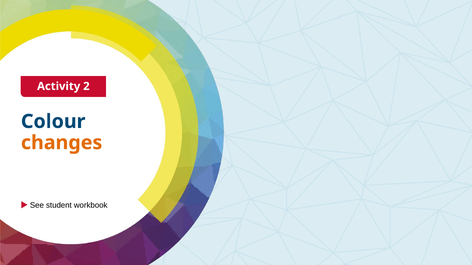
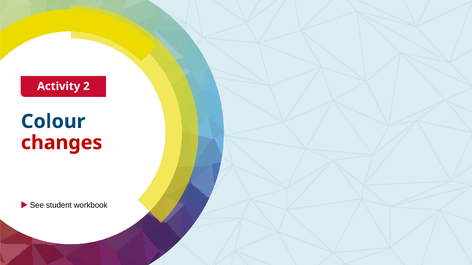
changes colour: orange -> red
